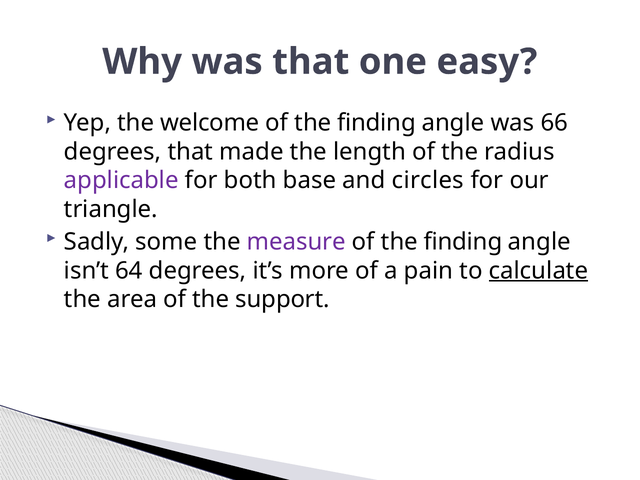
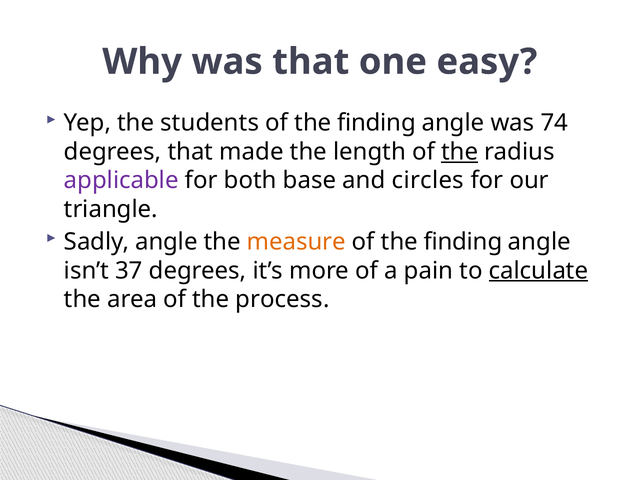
welcome: welcome -> students
66: 66 -> 74
the at (460, 152) underline: none -> present
Sadly some: some -> angle
measure colour: purple -> orange
64: 64 -> 37
support: support -> process
